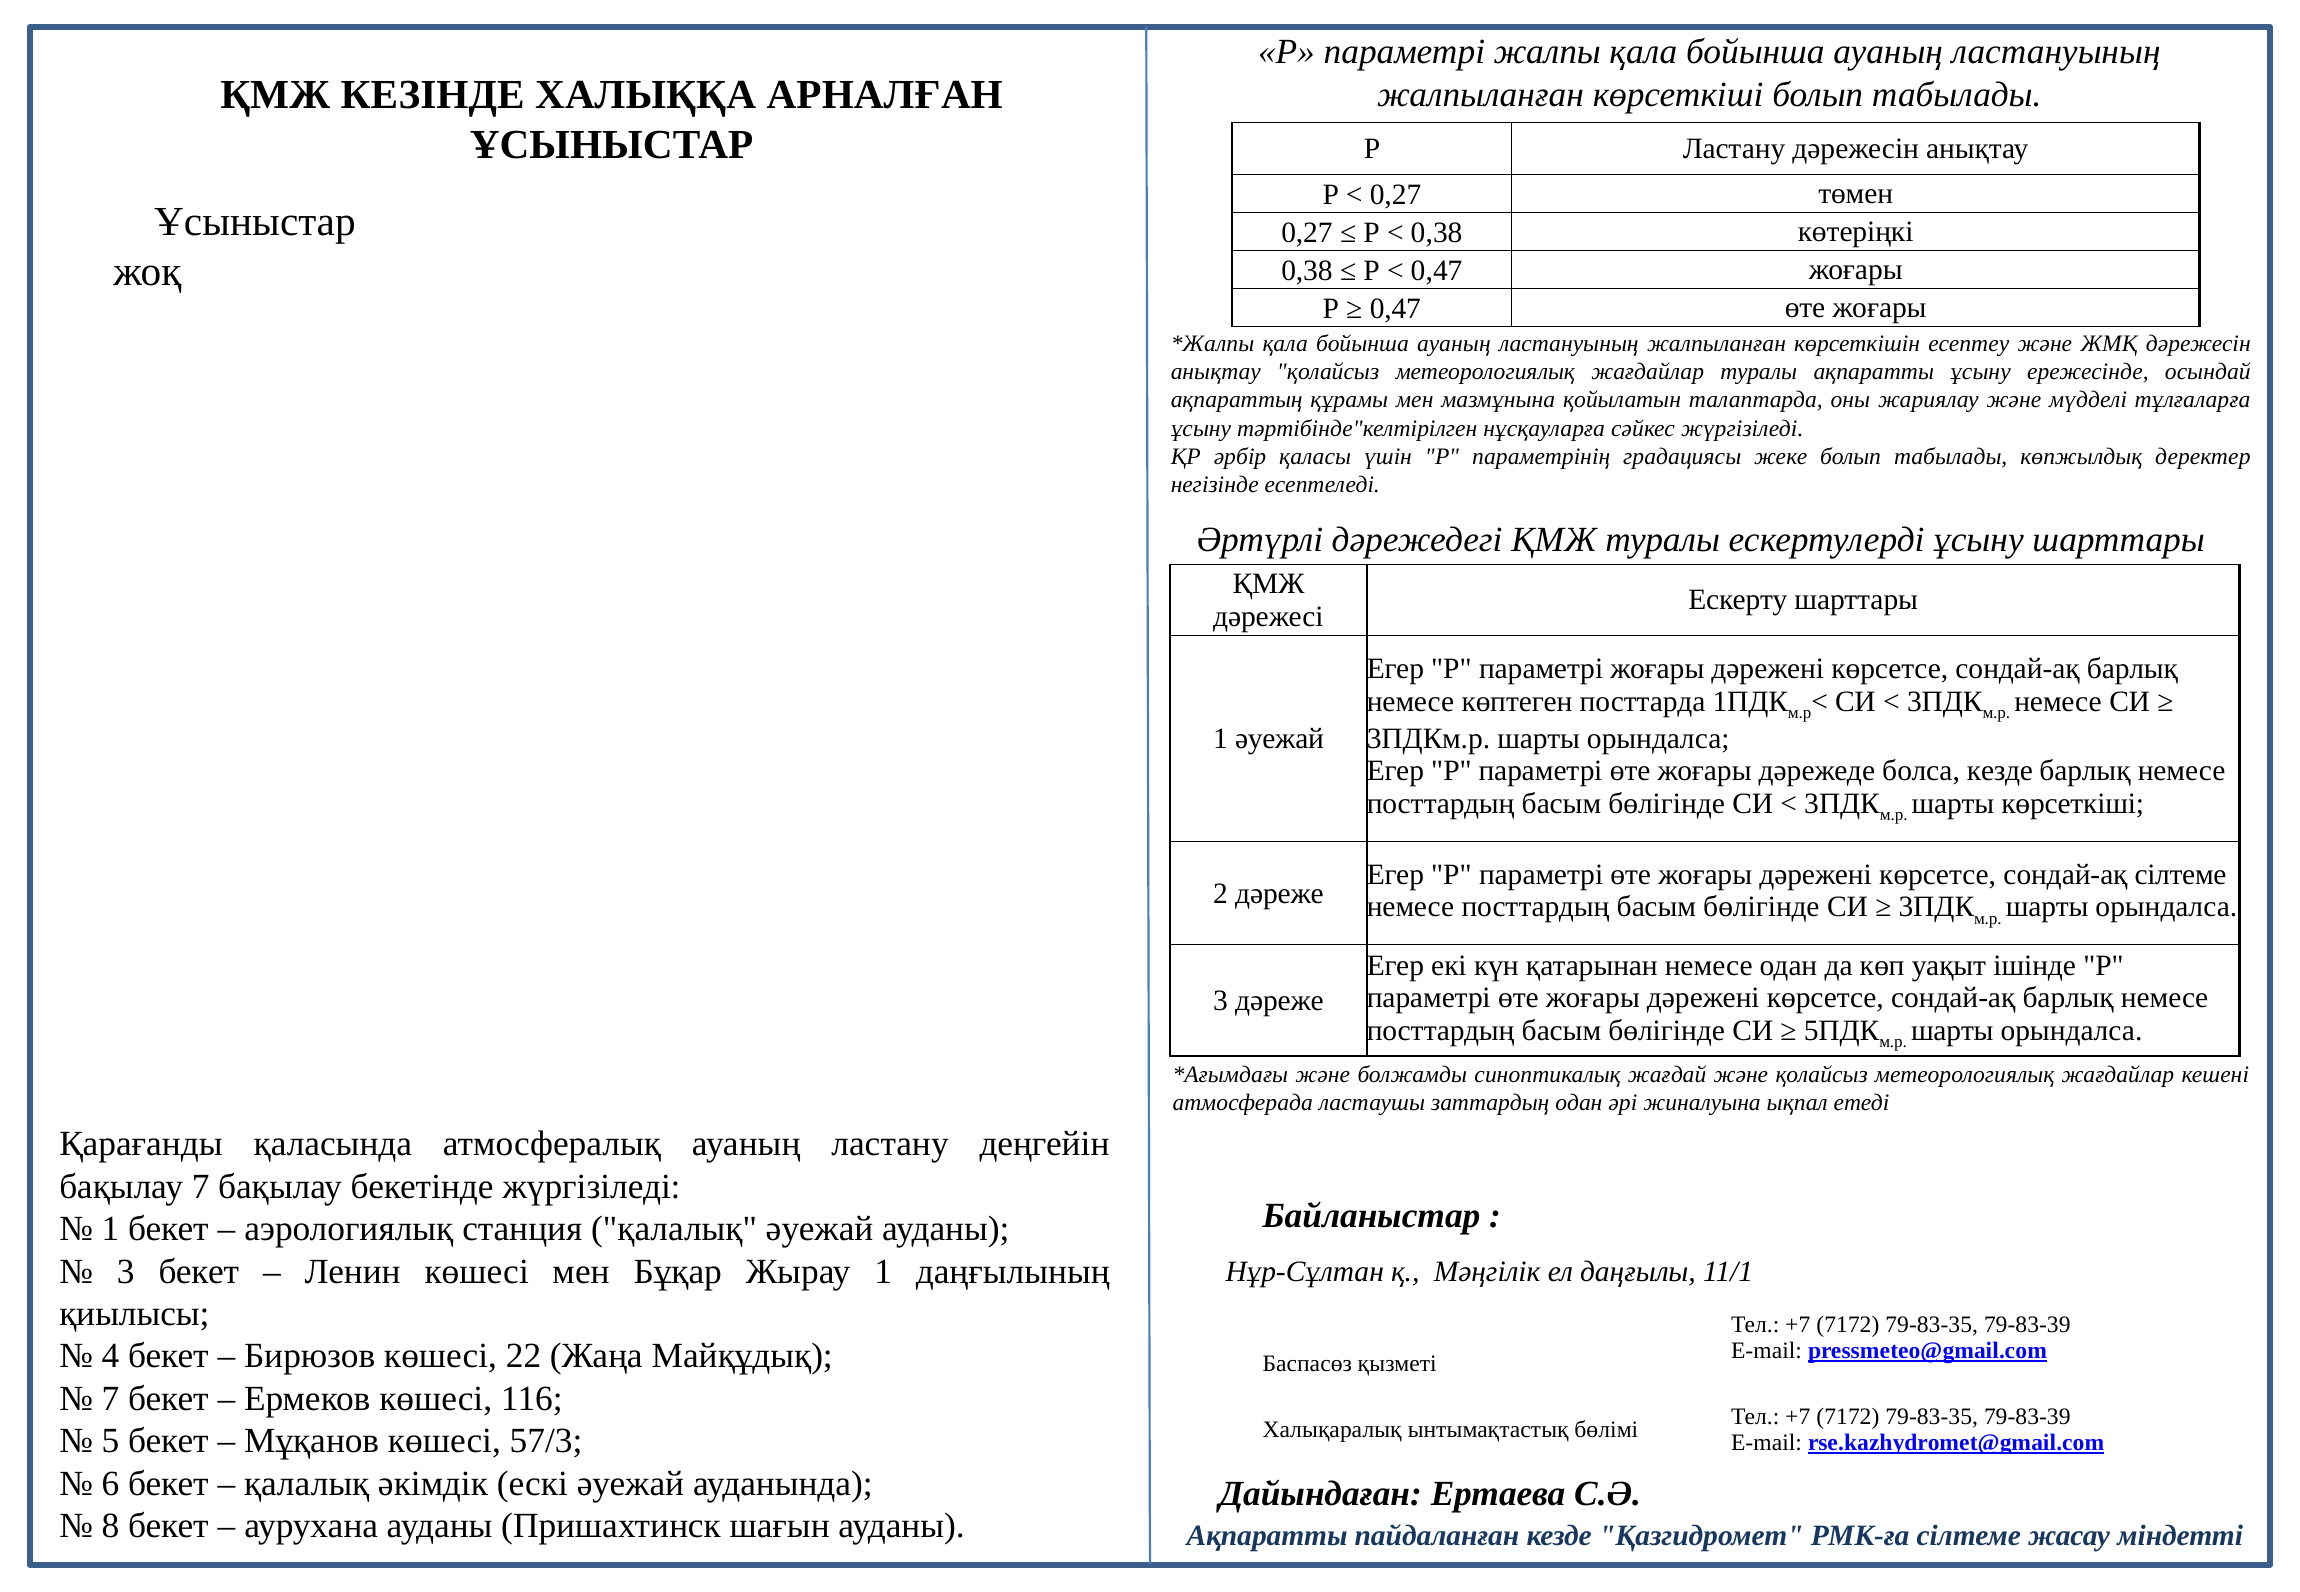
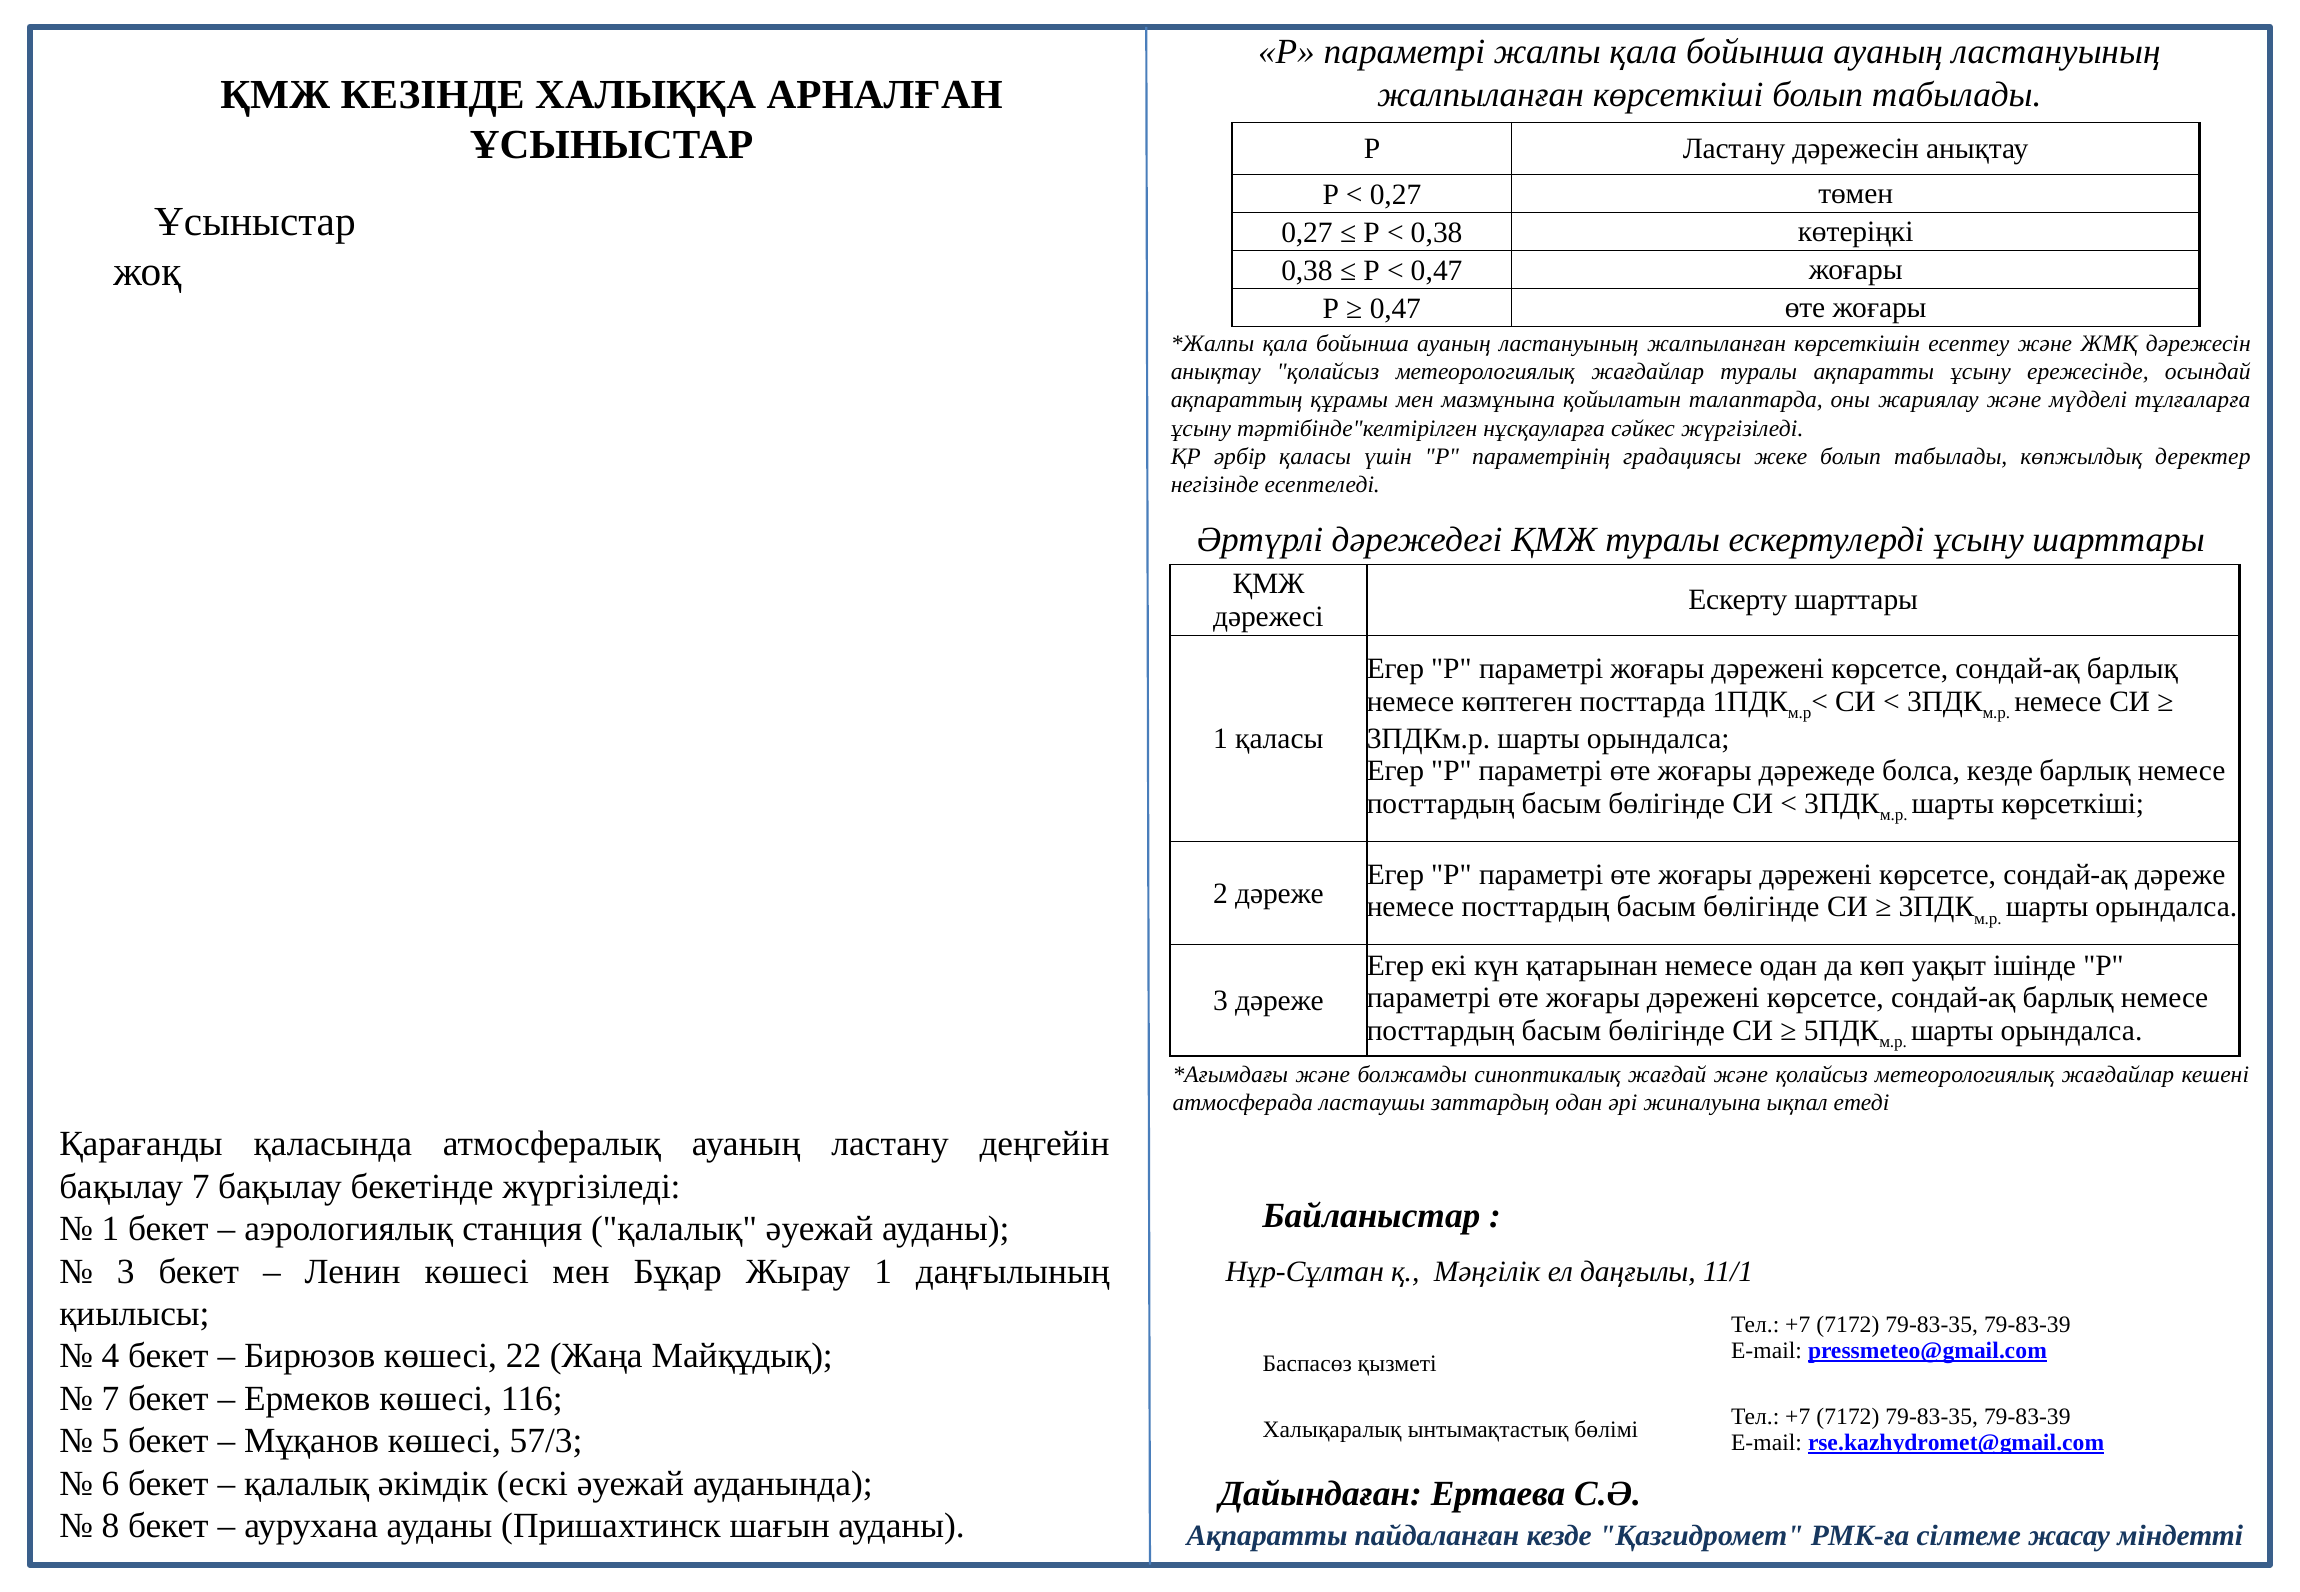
1 әуежай: әуежай -> қаласы
сондай-ақ сілтеме: сілтеме -> дәреже
